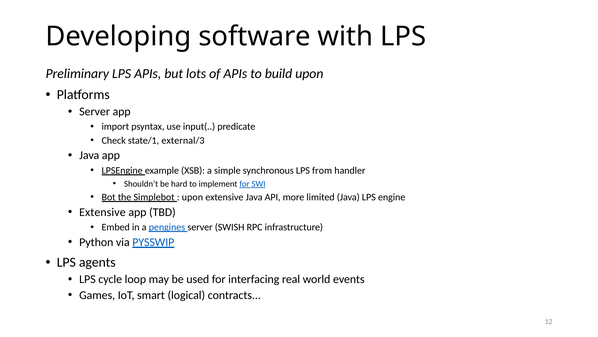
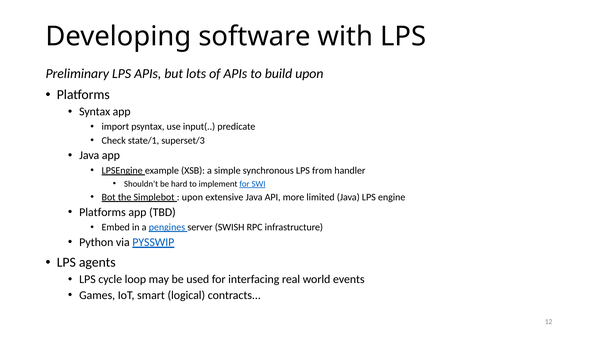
Server at (95, 111): Server -> Syntax
external/3: external/3 -> superset/3
Extensive at (102, 212): Extensive -> Platforms
